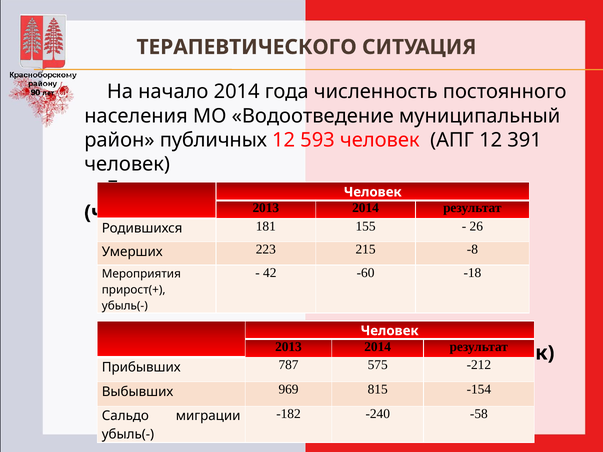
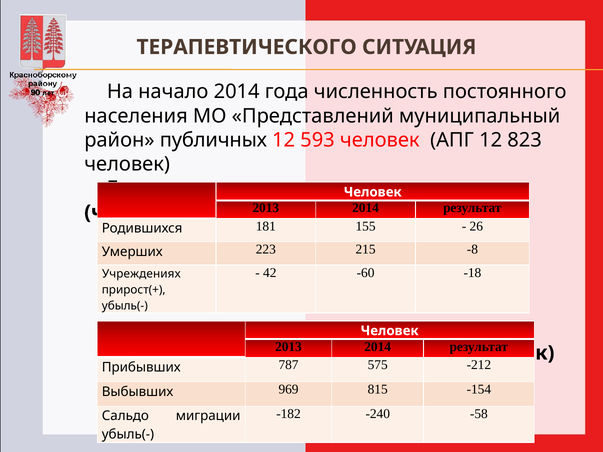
Водоотведение: Водоотведение -> Представлений
391: 391 -> 823
Мероприятия: Мероприятия -> Учреждениях
